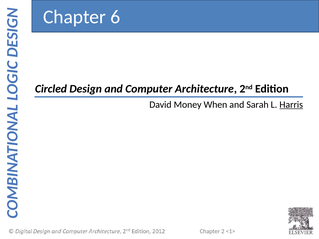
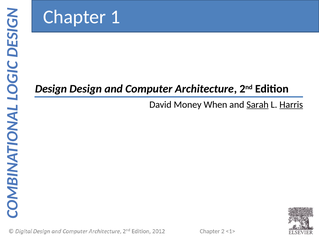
6: 6 -> 1
Circled at (51, 89): Circled -> Design
Sarah underline: none -> present
